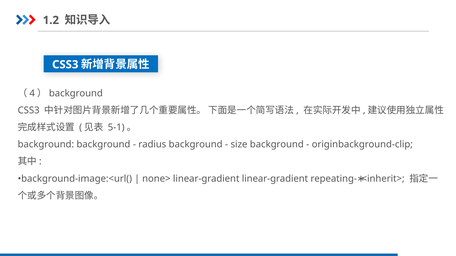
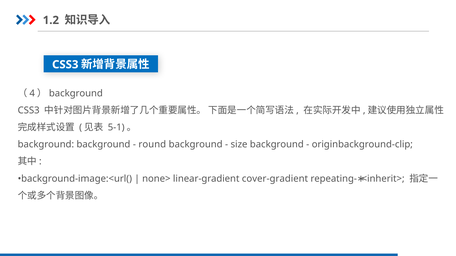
radius: radius -> round
linear-gradient linear-gradient: linear-gradient -> cover-gradient
